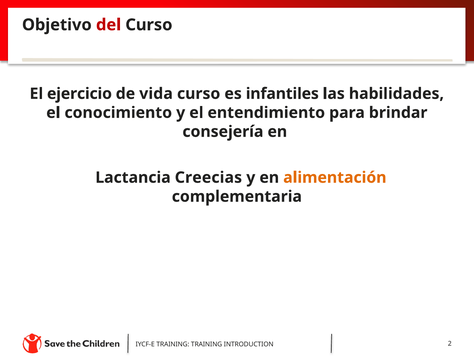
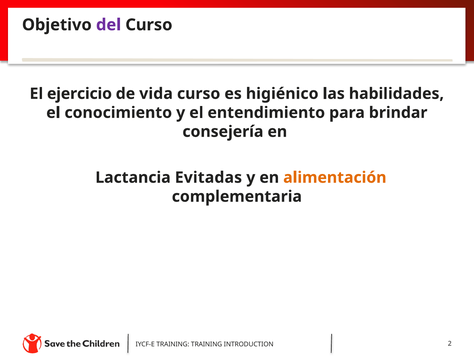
del colour: red -> purple
infantiles: infantiles -> higiénico
Creecias: Creecias -> Evitadas
